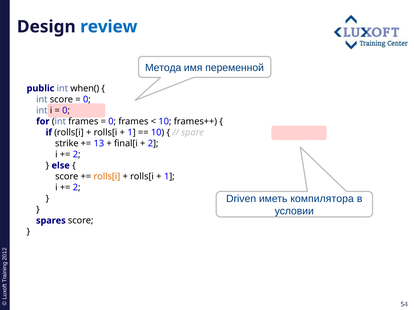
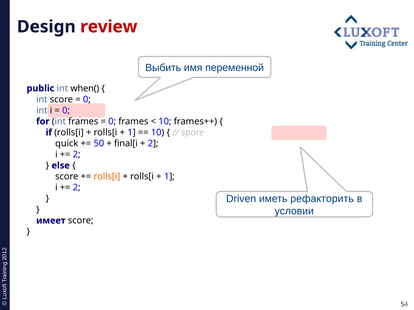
review colour: blue -> red
Метода: Метода -> Выбить
strike: strike -> quick
13: 13 -> 50
компилятора: компилятора -> рефакторить
spares: spares -> имеет
